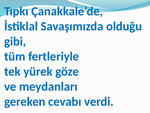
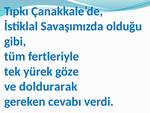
meydanları: meydanları -> doldurarak
